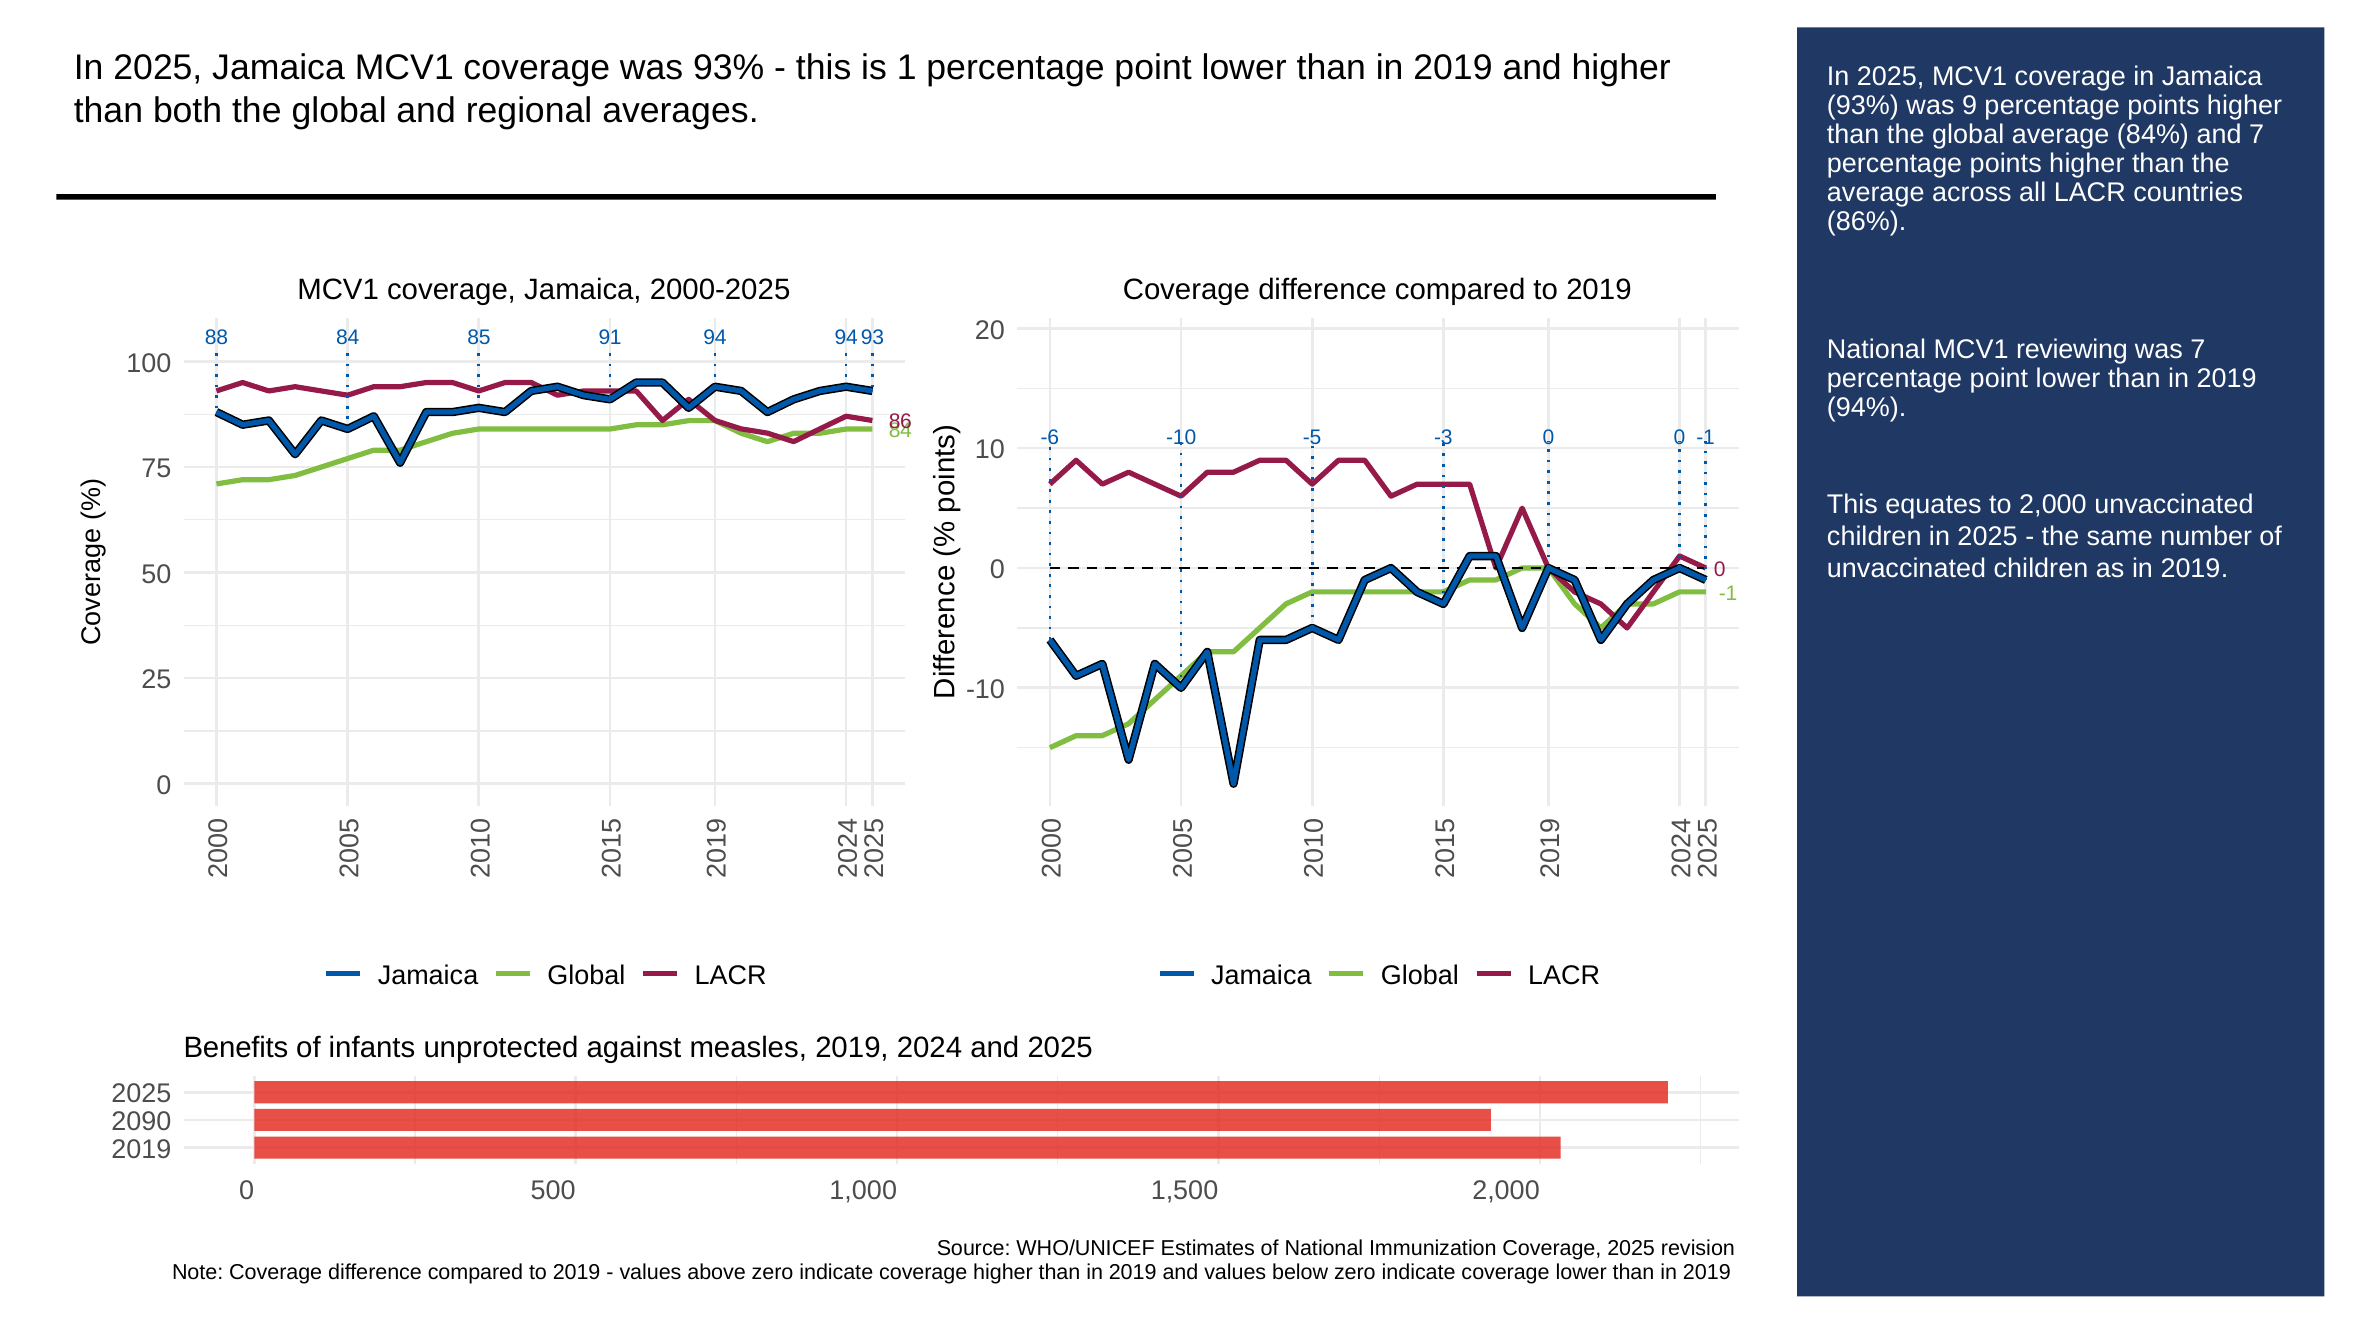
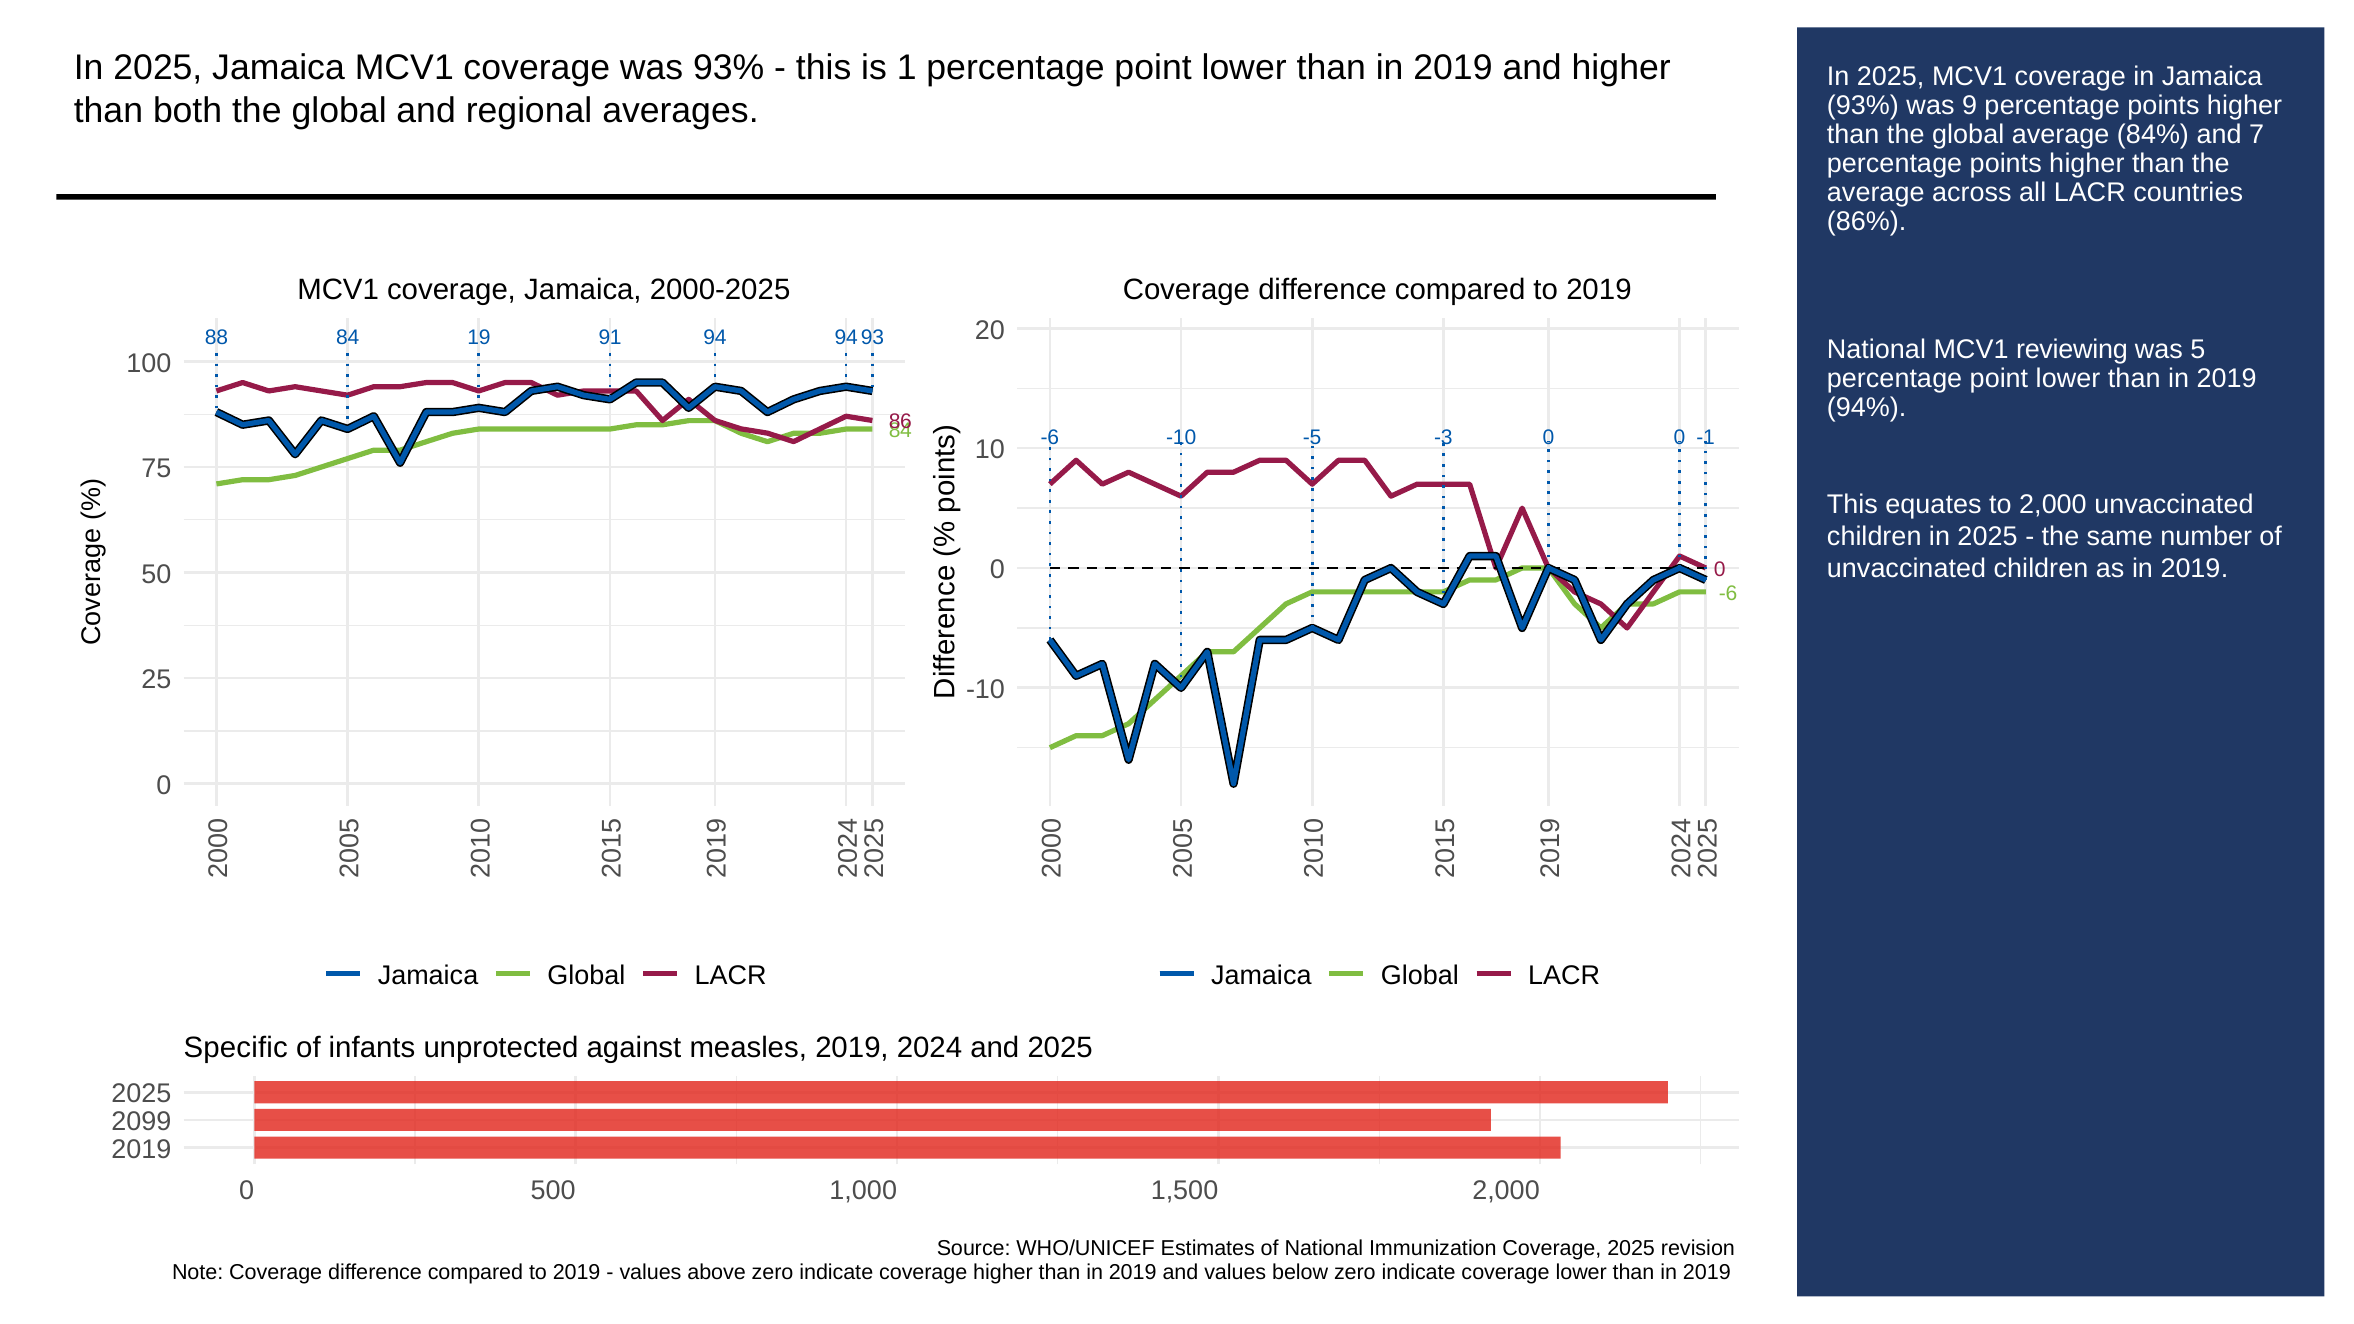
85: 85 -> 19
was 7: 7 -> 5
-1 at (1728, 593): -1 -> -6
Benefits: Benefits -> Specific
2090: 2090 -> 2099
